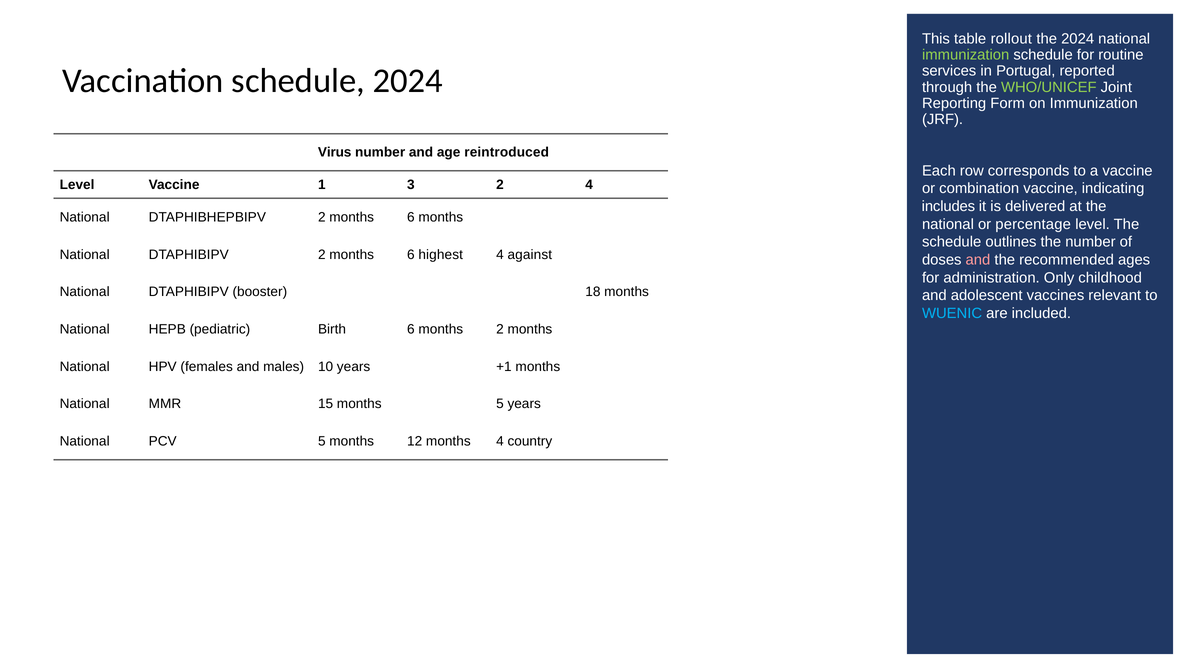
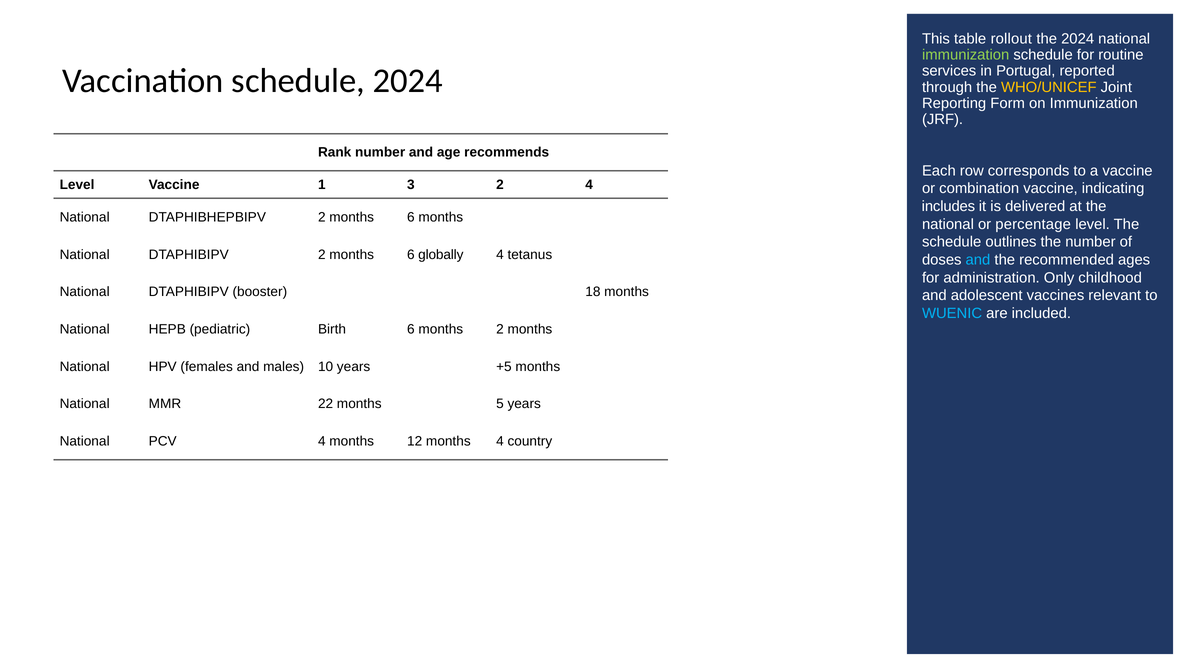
WHO/UNICEF colour: light green -> yellow
Virus: Virus -> Rank
reintroduced: reintroduced -> recommends
highest: highest -> globally
against: against -> tetanus
and at (978, 260) colour: pink -> light blue
+1: +1 -> +5
15: 15 -> 22
PCV 5: 5 -> 4
